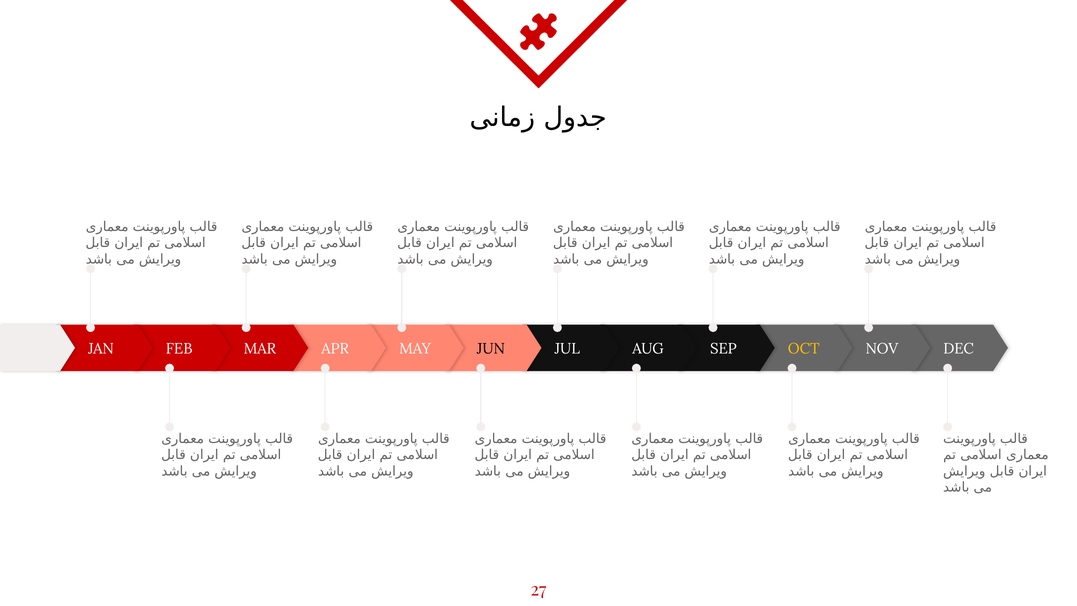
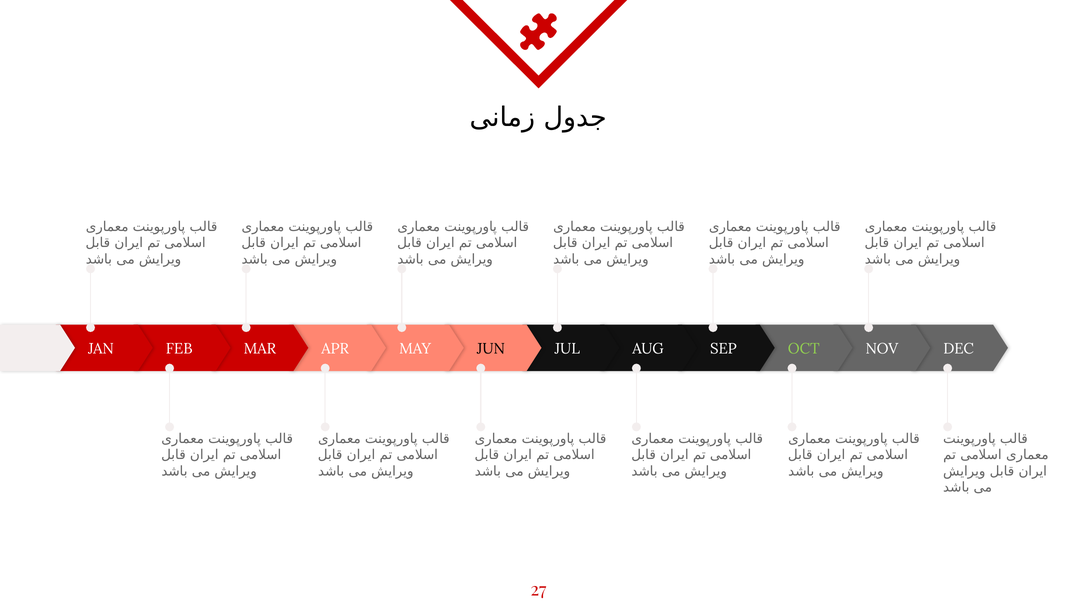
OCT colour: yellow -> light green
